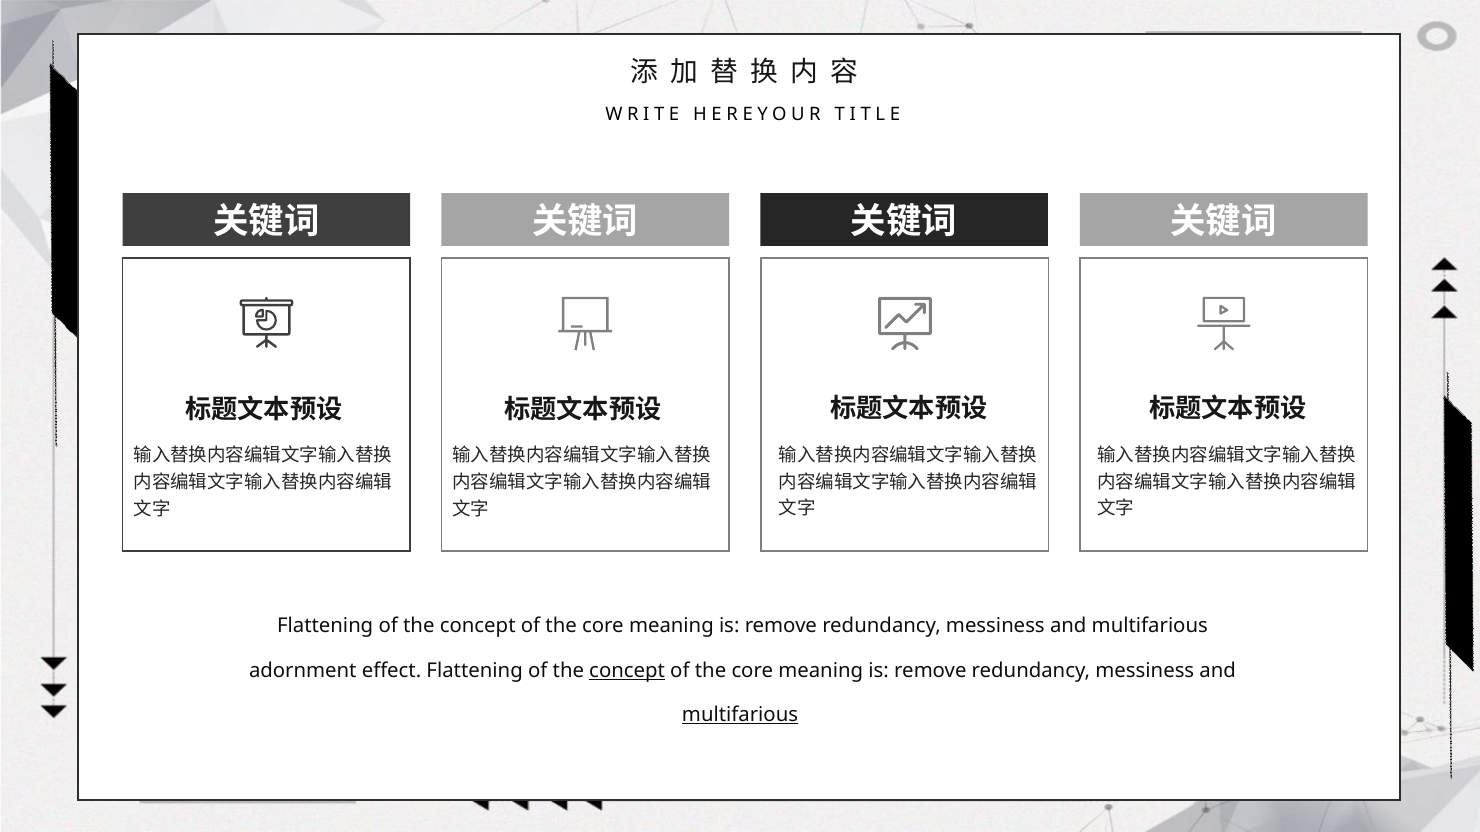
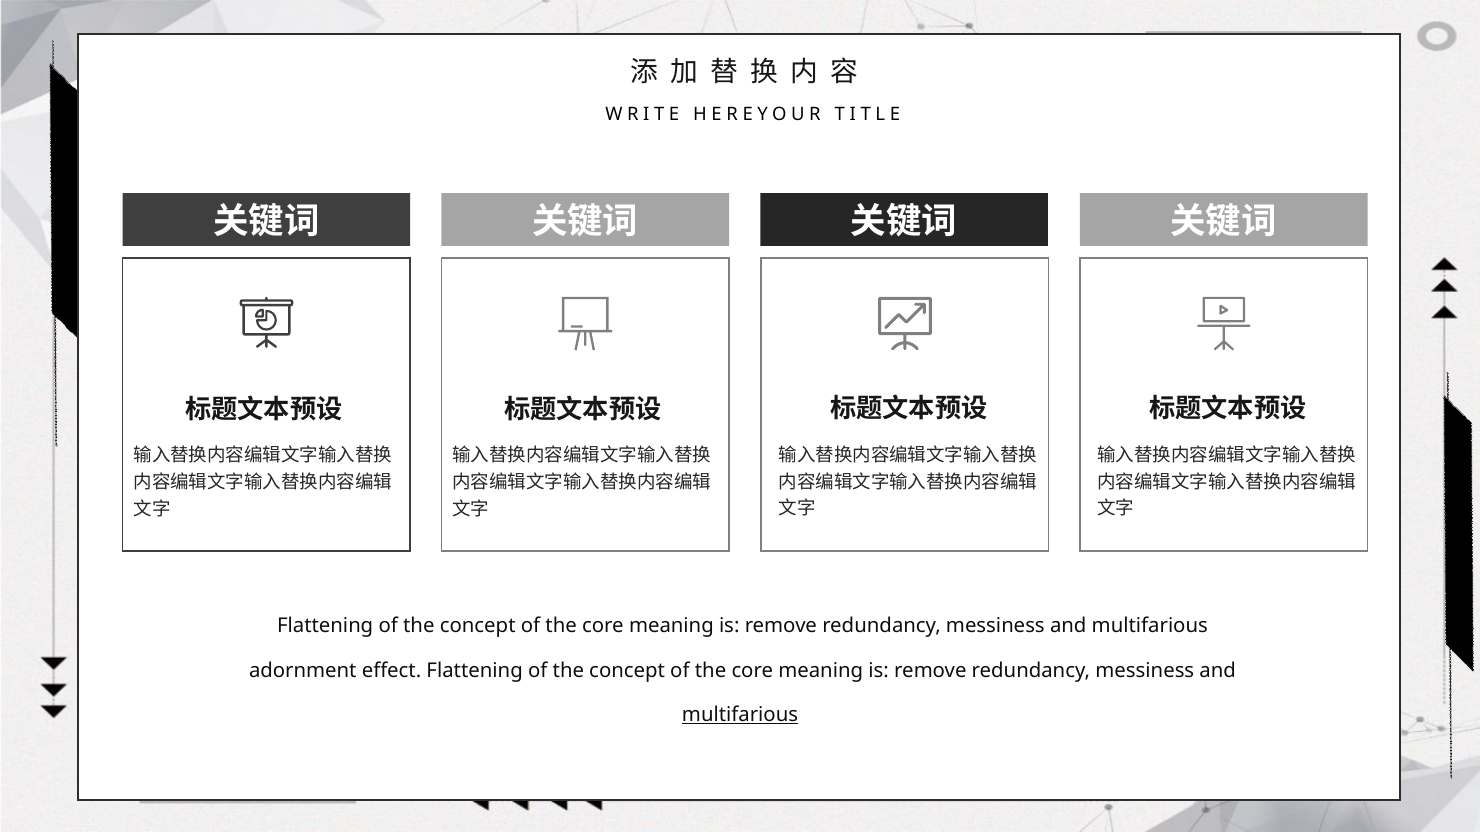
concept at (627, 671) underline: present -> none
